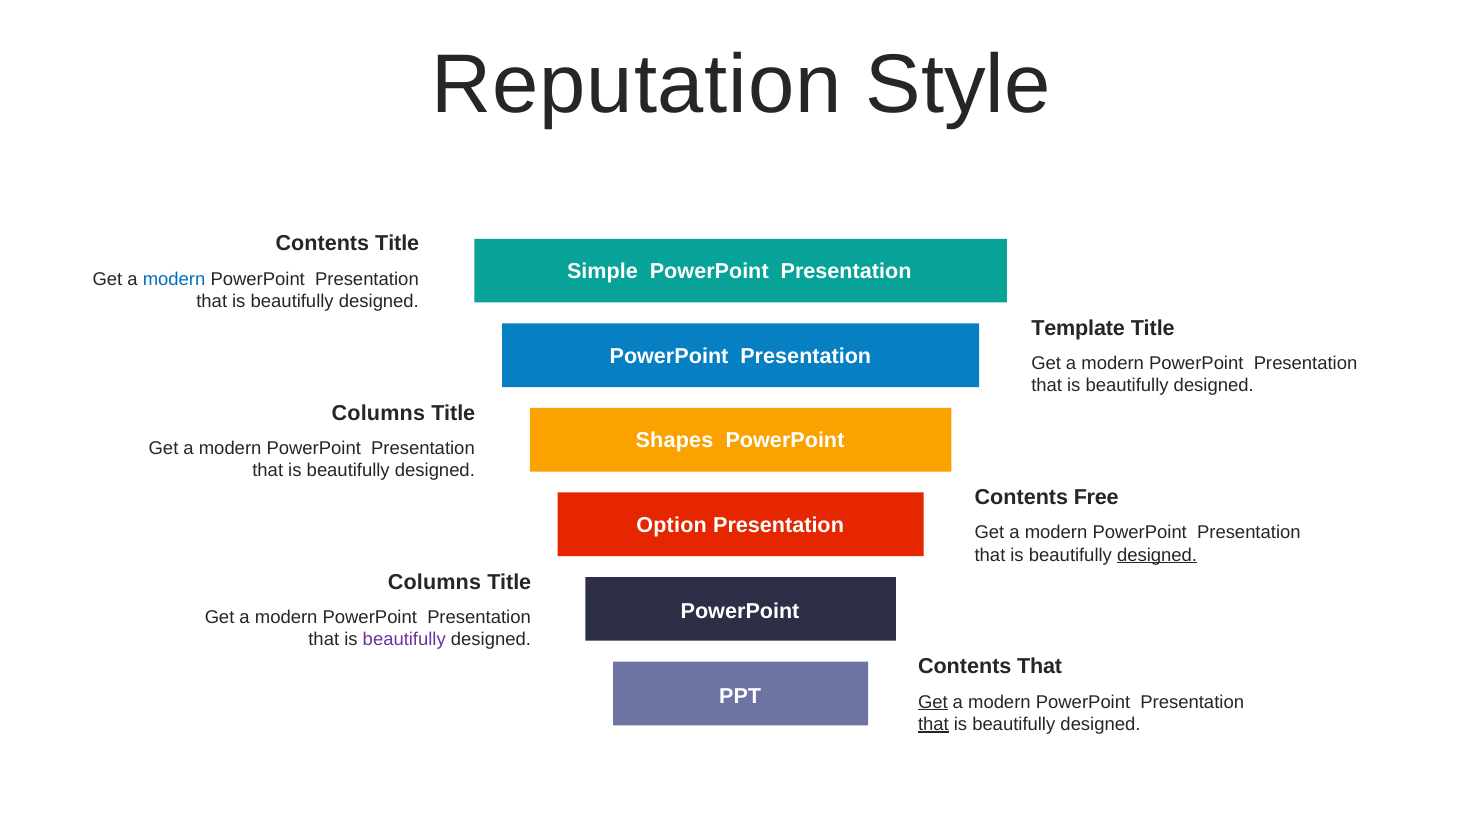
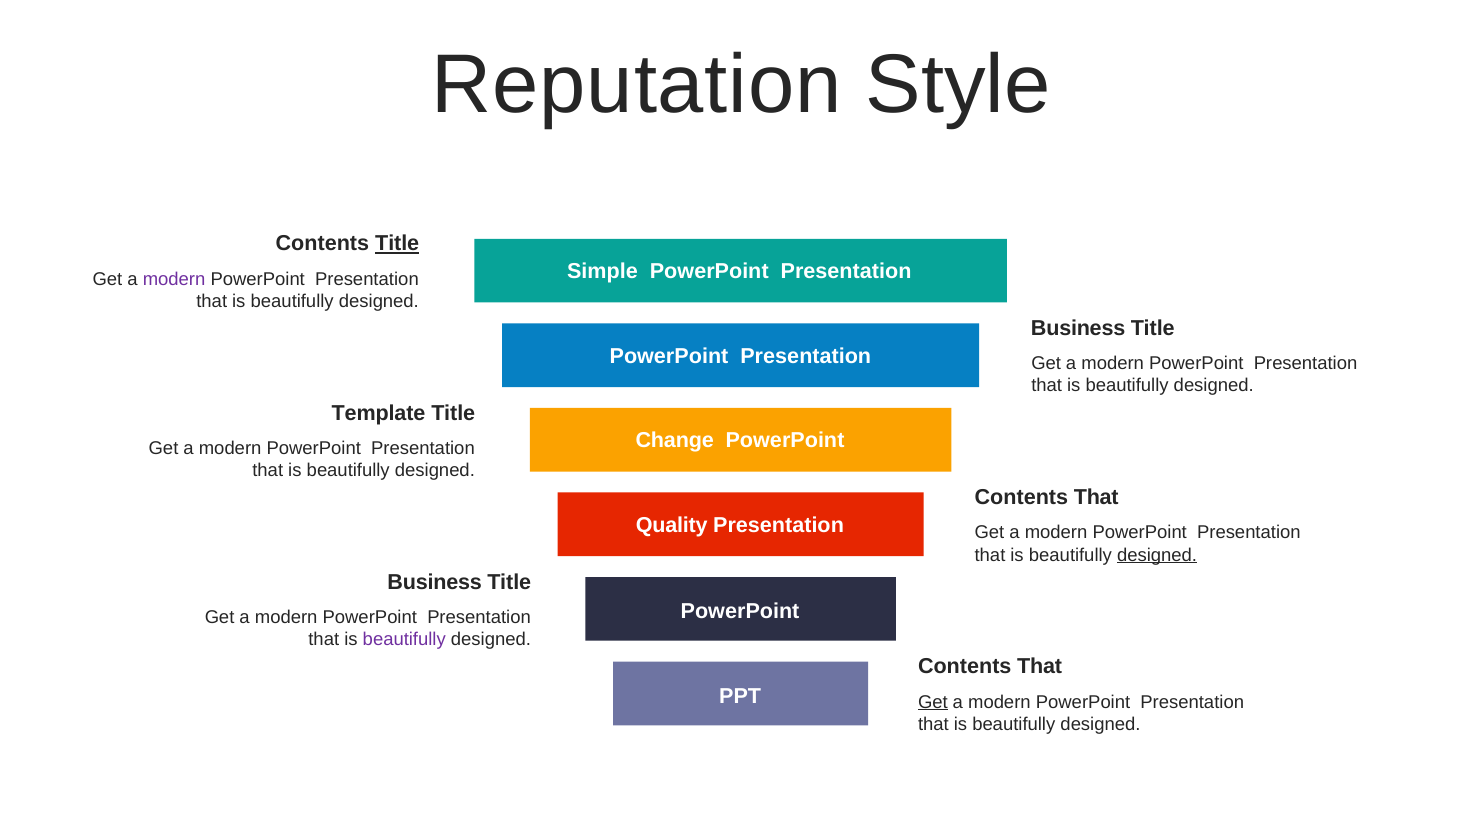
Title at (397, 244) underline: none -> present
modern at (174, 279) colour: blue -> purple
Template at (1078, 328): Template -> Business
Columns at (378, 413): Columns -> Template
Shapes: Shapes -> Change
Free at (1096, 497): Free -> That
Option: Option -> Quality
Columns at (434, 582): Columns -> Business
that at (933, 724) underline: present -> none
